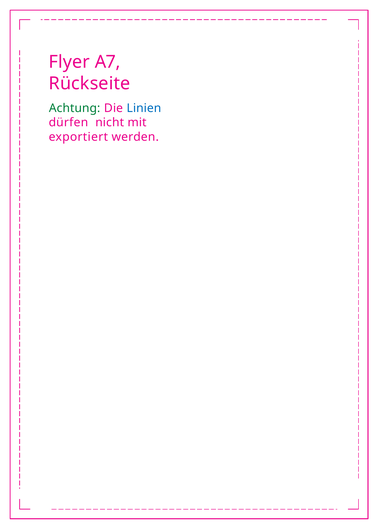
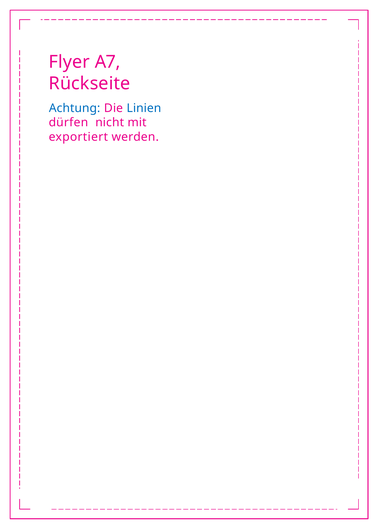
Achtung colour: green -> blue
